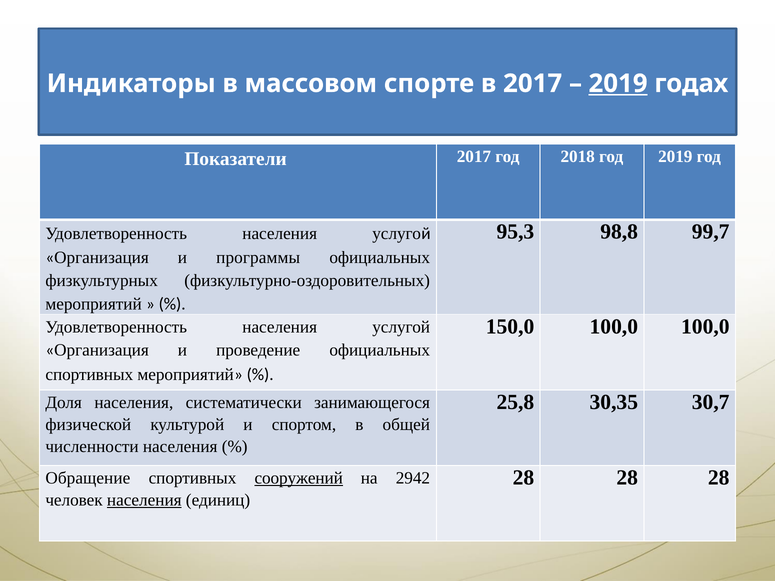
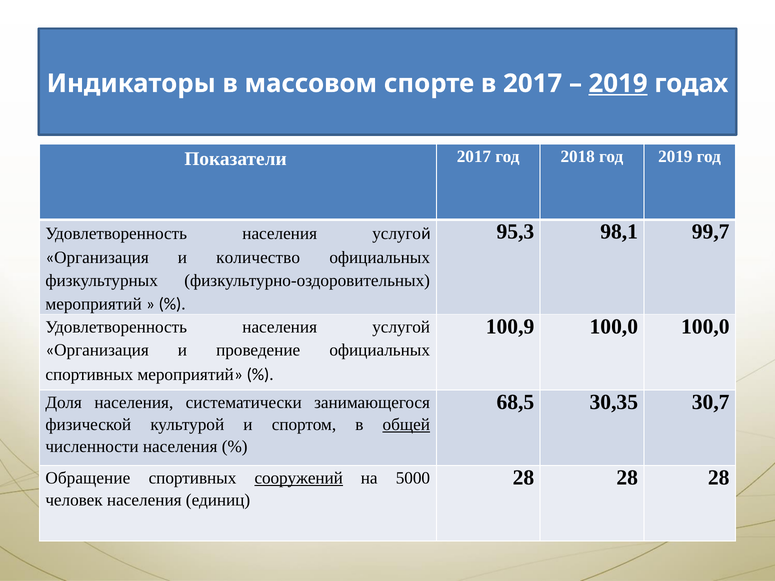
98,8: 98,8 -> 98,1
программы: программы -> количество
150,0: 150,0 -> 100,9
25,8: 25,8 -> 68,5
общей underline: none -> present
2942: 2942 -> 5000
населения at (144, 500) underline: present -> none
